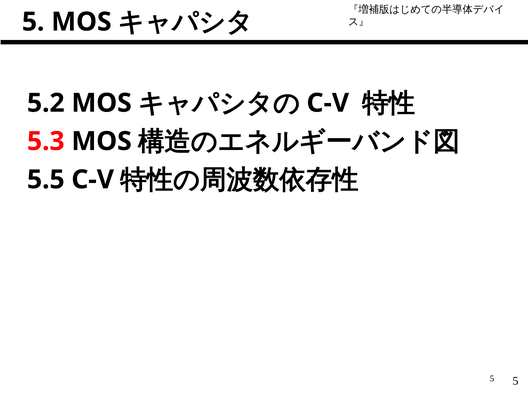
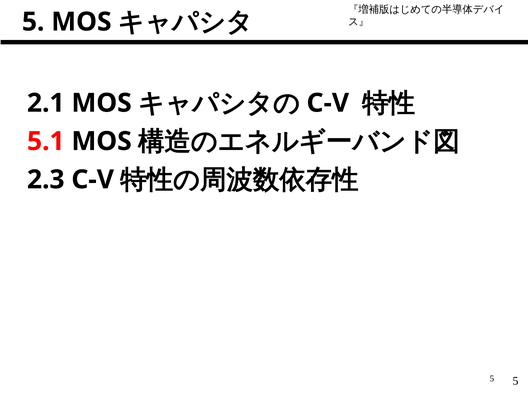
5.2: 5.2 -> 2.1
5.3: 5.3 -> 5.1
5.5: 5.5 -> 2.3
